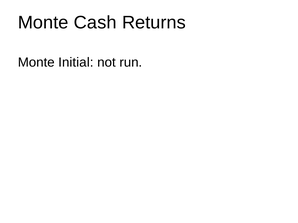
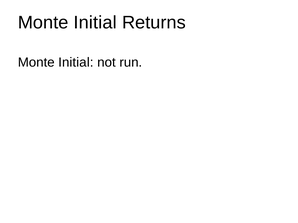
Cash at (95, 23): Cash -> Initial
